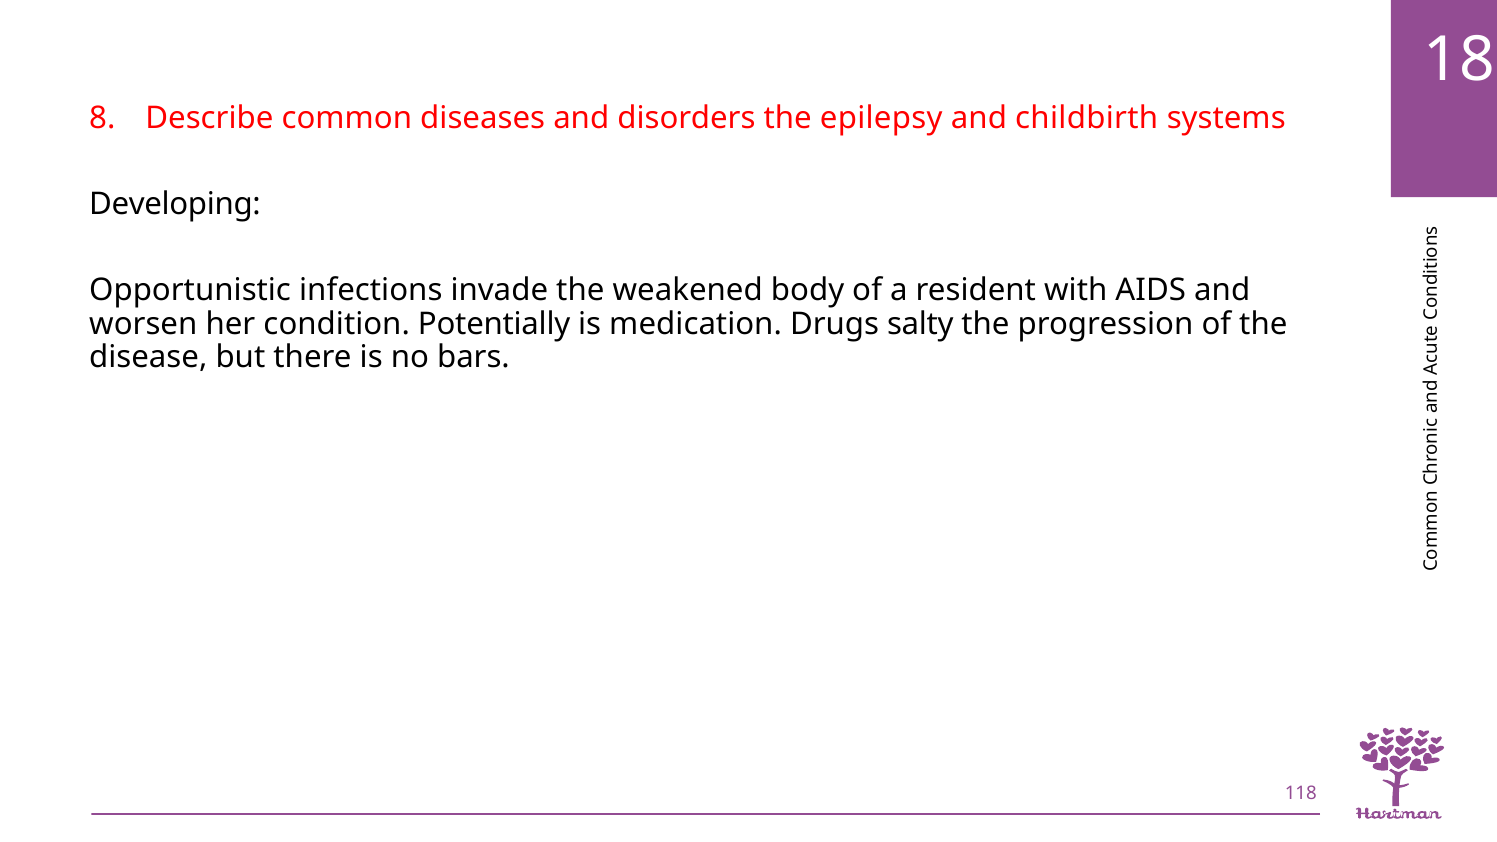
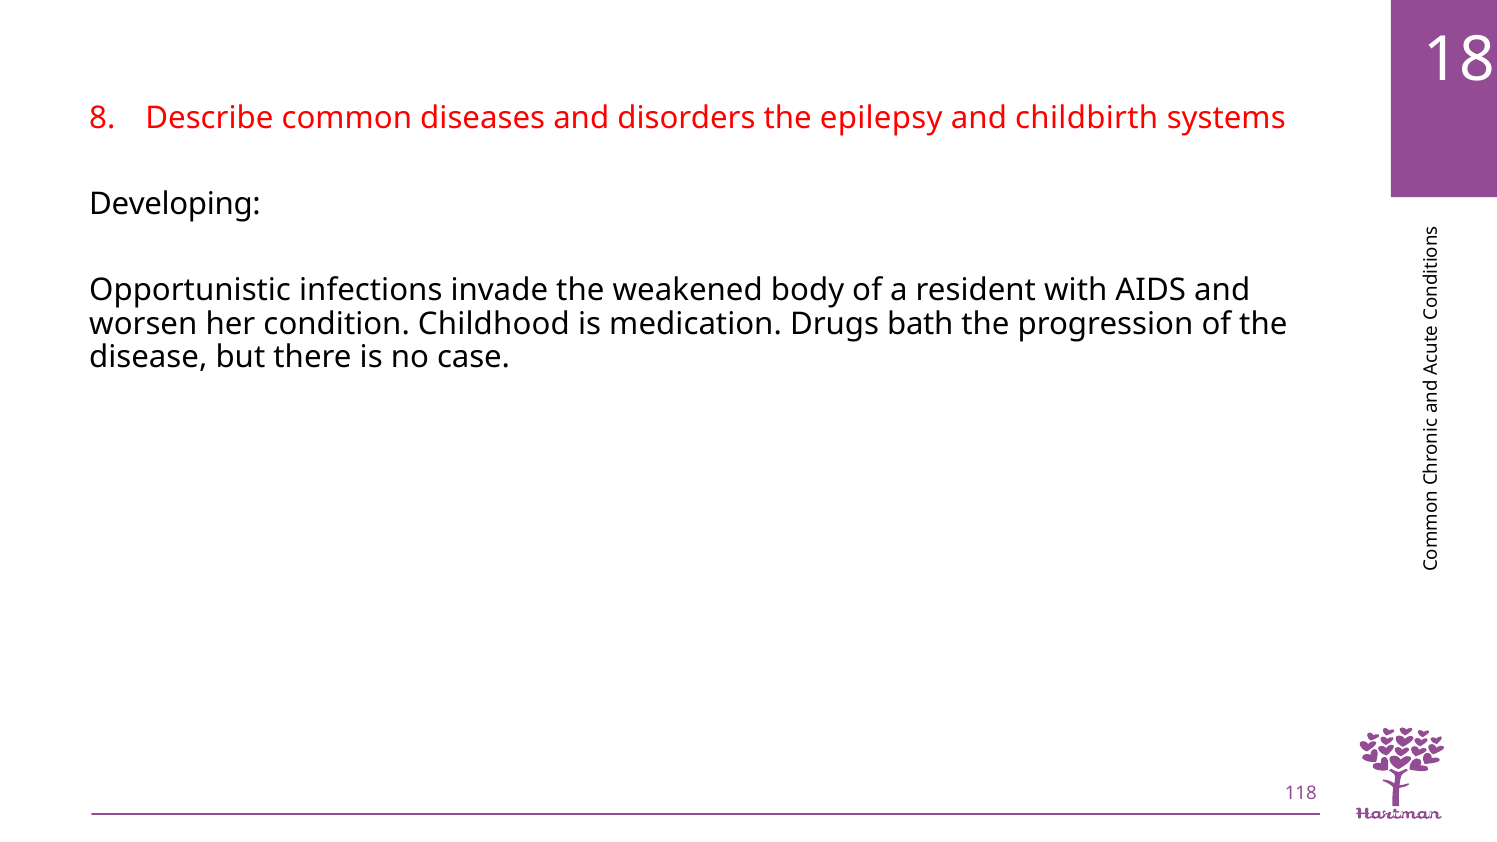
Potentially: Potentially -> Childhood
salty: salty -> bath
bars: bars -> case
